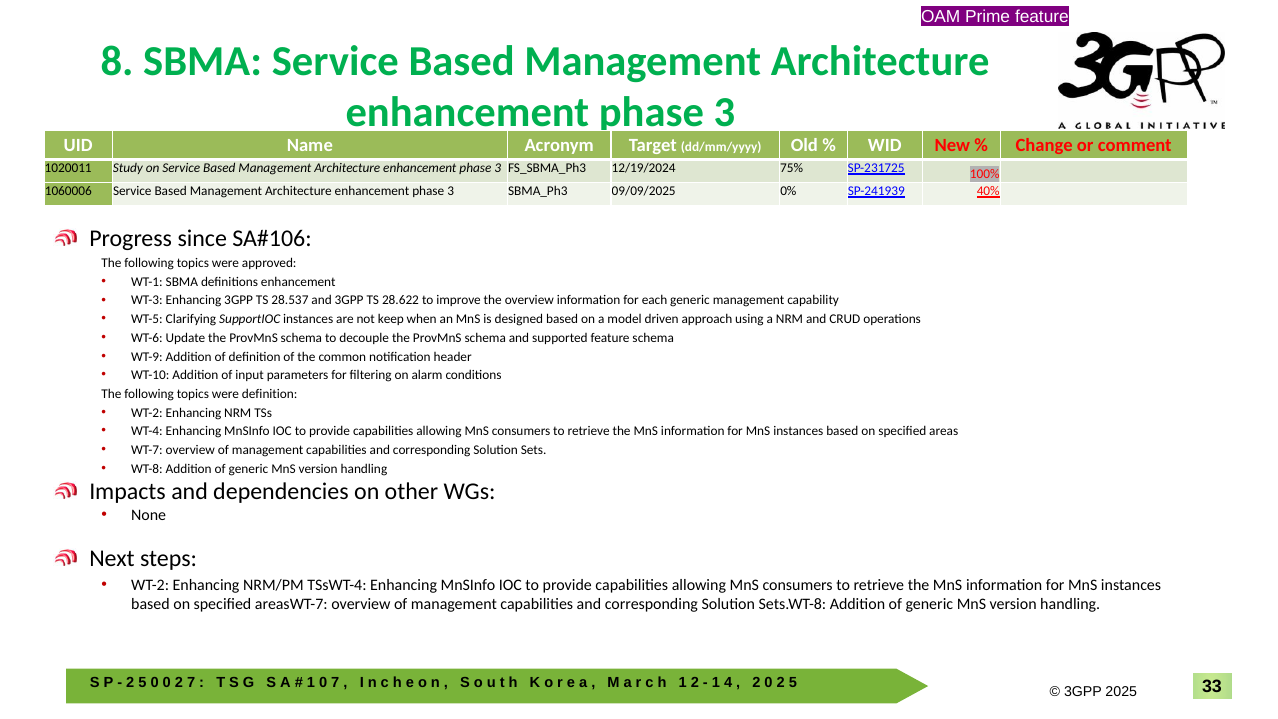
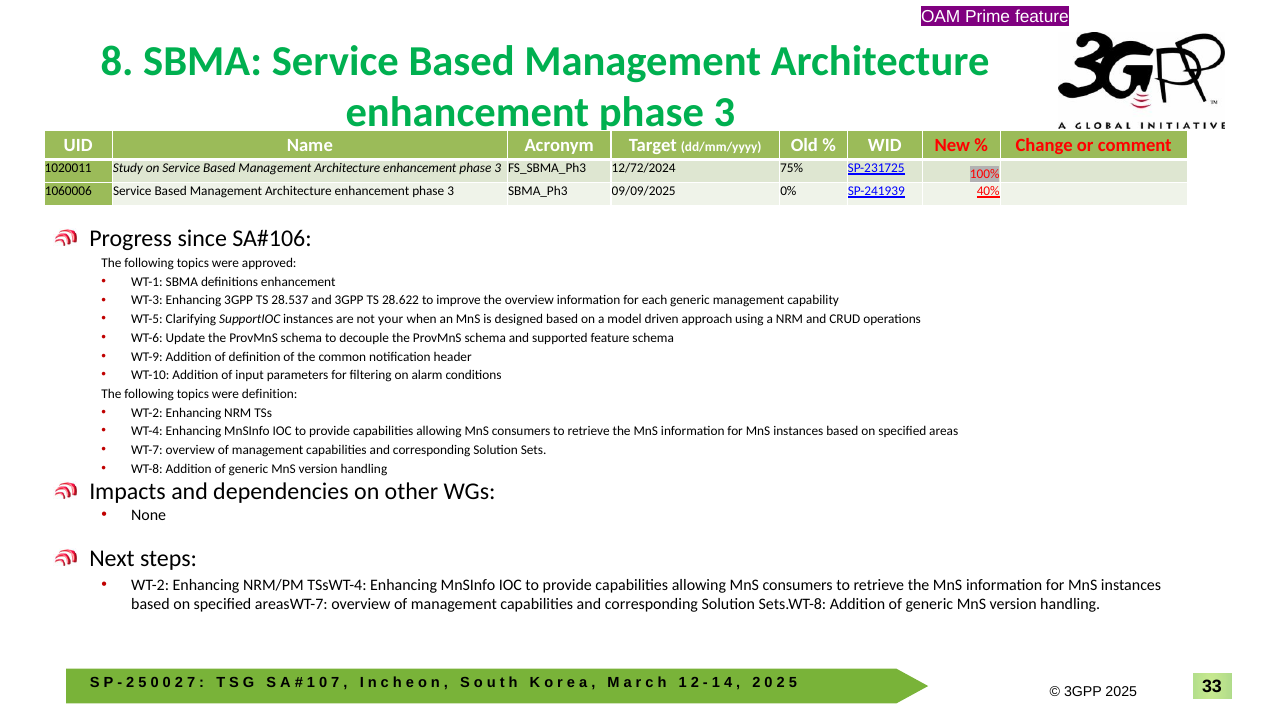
12/19/2024: 12/19/2024 -> 12/72/2024
keep: keep -> your
